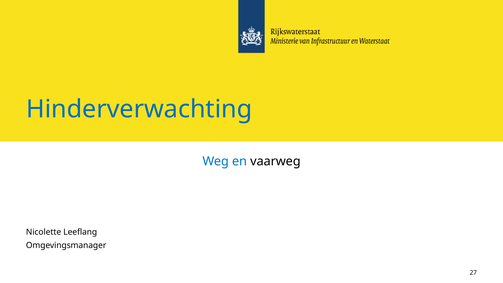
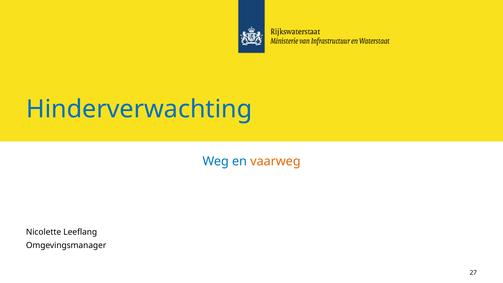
vaarweg colour: black -> orange
